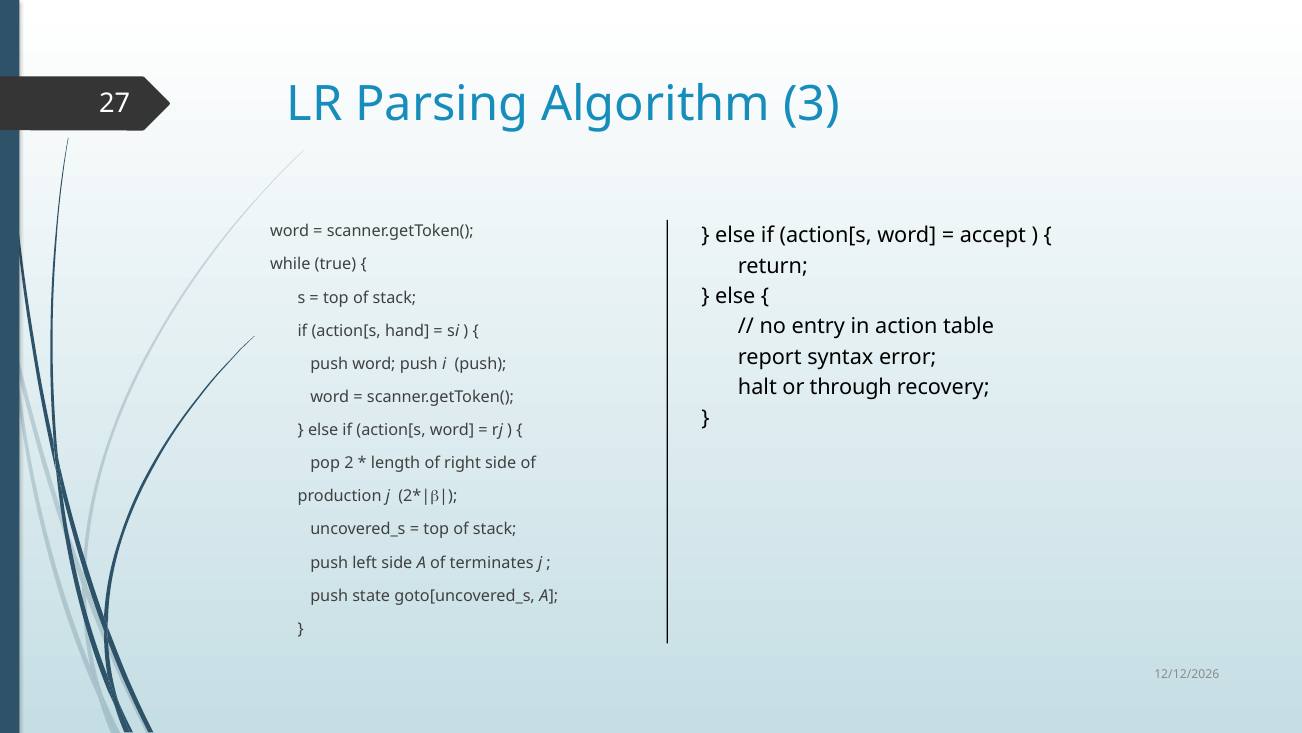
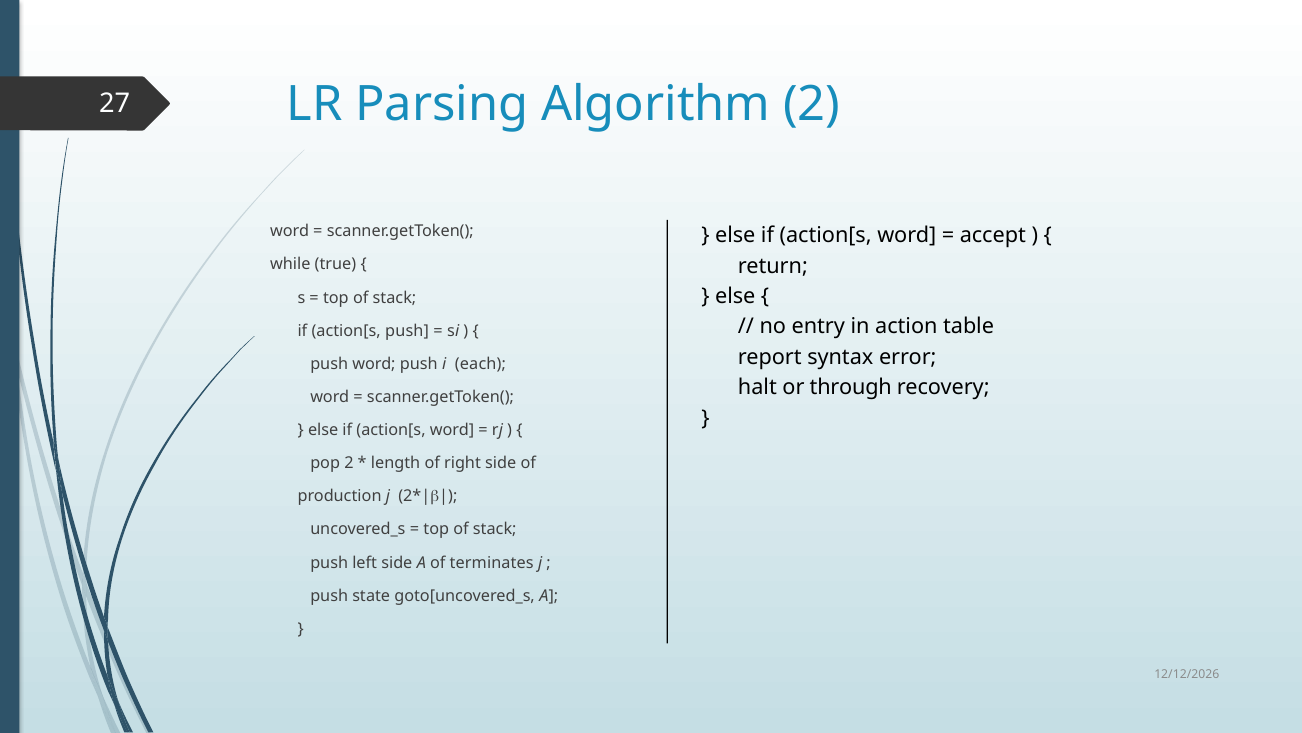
Algorithm 3: 3 -> 2
action[s hand: hand -> push
i push: push -> each
